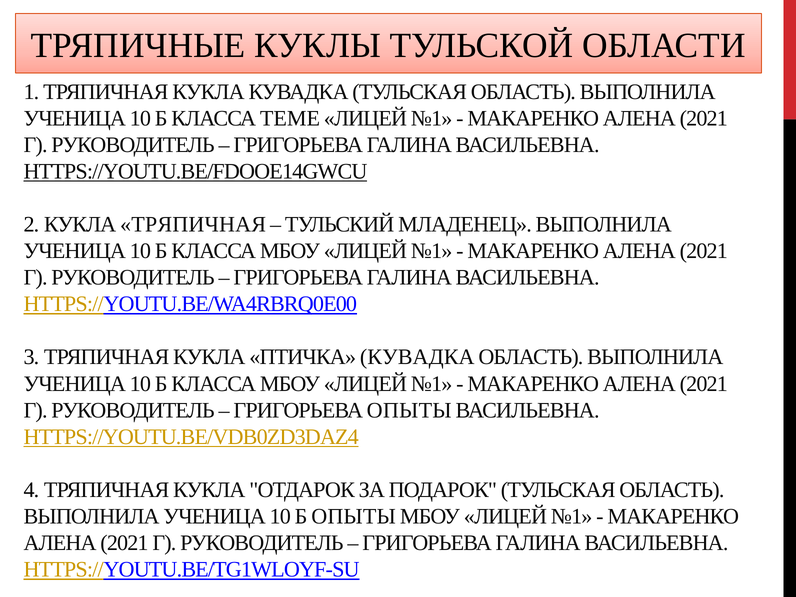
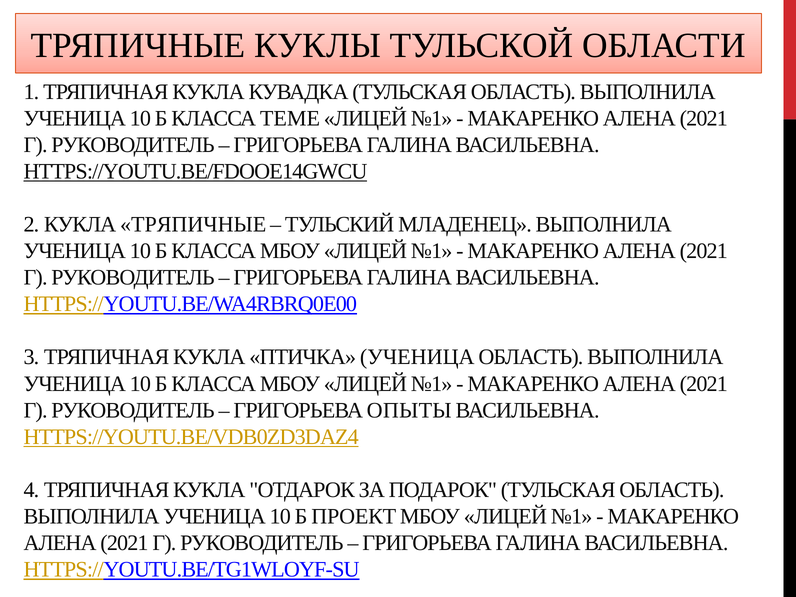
КУКЛА ТРЯПИЧНАЯ: ТРЯПИЧНАЯ -> ТРЯПИЧНЫЕ
ПТИЧКА КУВАДКА: КУВАДКА -> УЧЕНИЦА
Б ОПЫТЫ: ОПЫТЫ -> ПРОЕКТ
